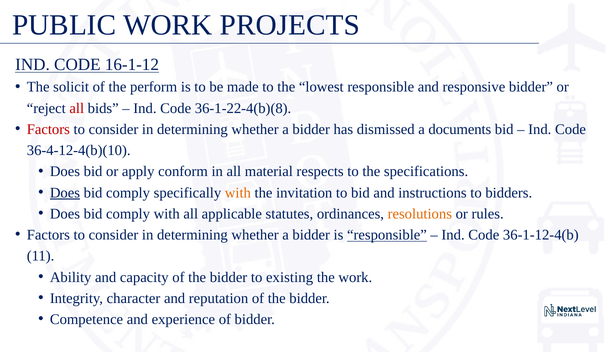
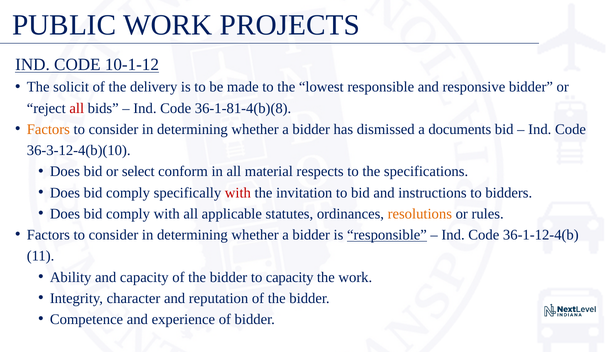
16-1-12: 16-1-12 -> 10-1-12
perform: perform -> delivery
36-1-22-4(b)(8: 36-1-22-4(b)(8 -> 36-1-81-4(b)(8
Factors at (48, 129) colour: red -> orange
36-4-12-4(b)(10: 36-4-12-4(b)(10 -> 36-3-12-4(b)(10
apply: apply -> select
Does at (65, 193) underline: present -> none
with at (238, 193) colour: orange -> red
to existing: existing -> capacity
